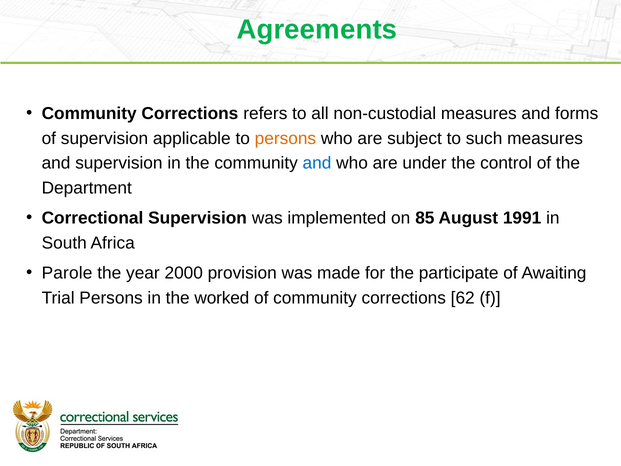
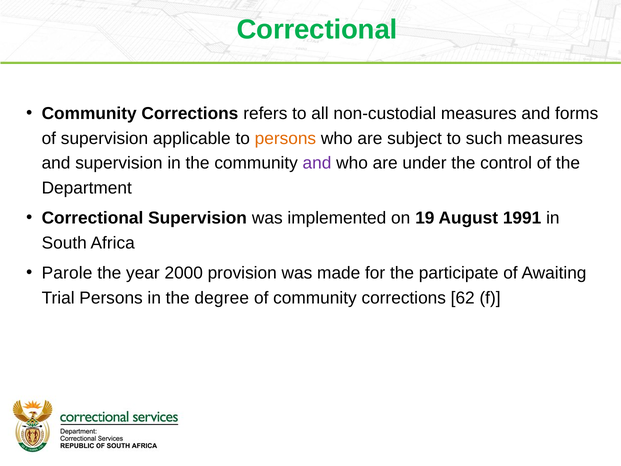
Agreements at (317, 30): Agreements -> Correctional
and at (317, 163) colour: blue -> purple
85: 85 -> 19
worked: worked -> degree
